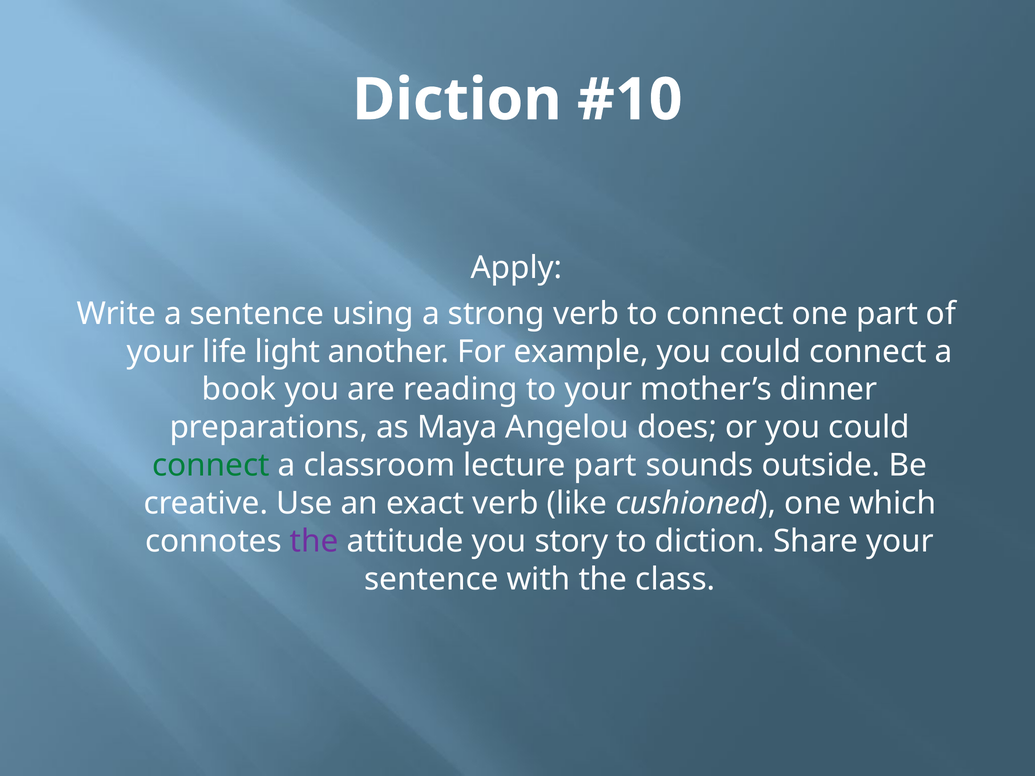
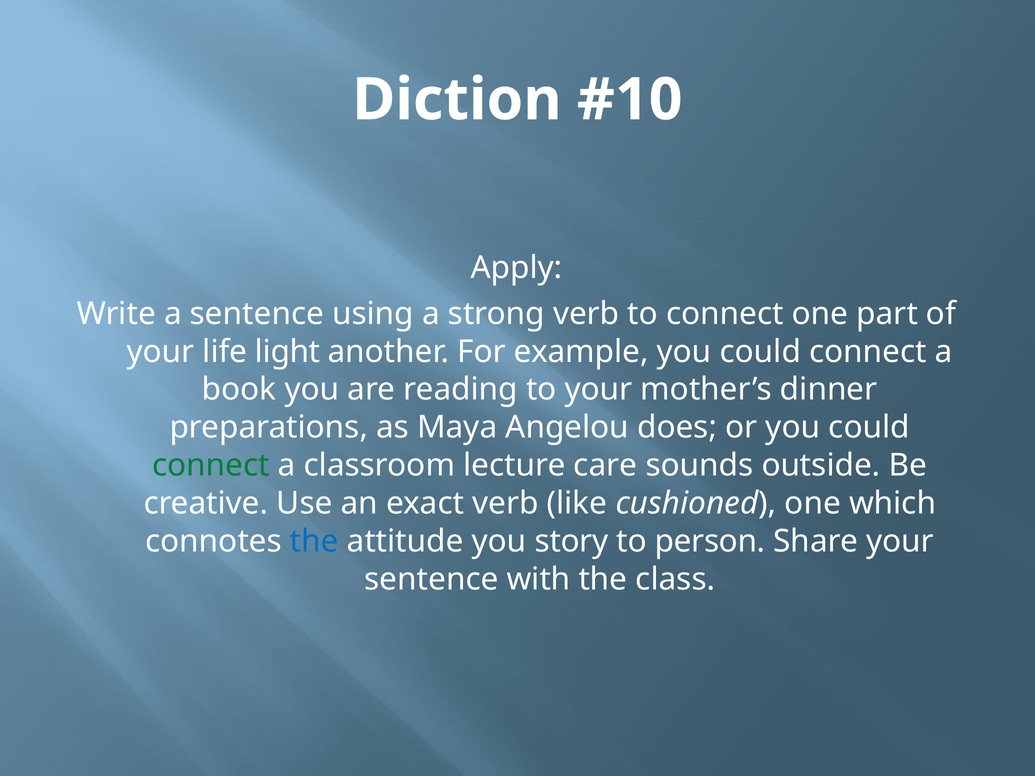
lecture part: part -> care
the at (314, 541) colour: purple -> blue
to diction: diction -> person
